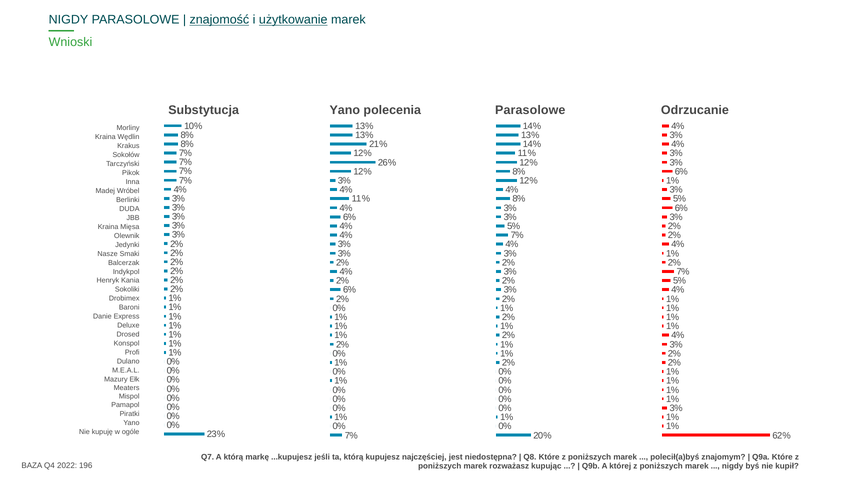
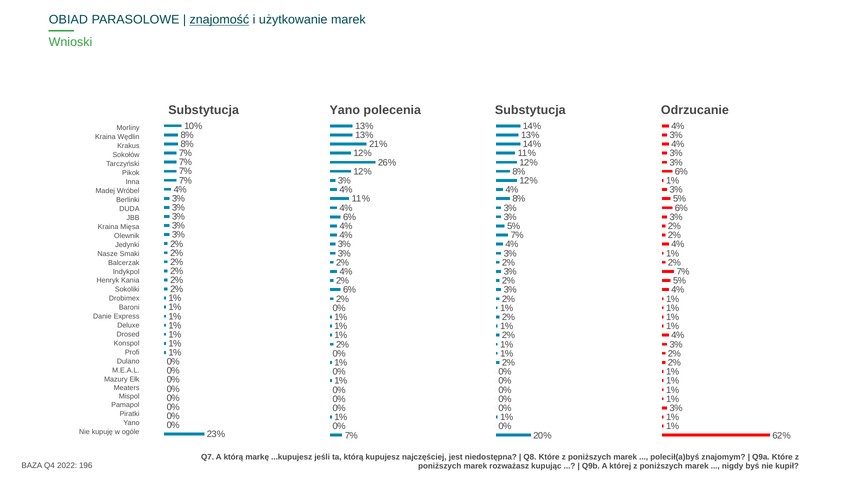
NIGDY at (68, 20): NIGDY -> OBIAD
użytkowanie underline: present -> none
polecenia Parasolowe: Parasolowe -> Substytucja
